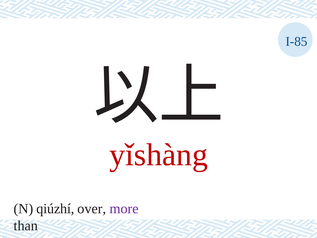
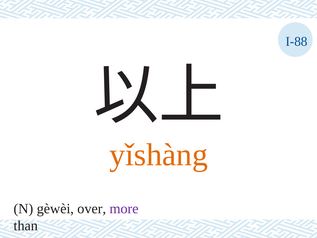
I-85: I-85 -> I-88
yǐshàng colour: red -> orange
qiúzhí: qiúzhí -> gèwèi
